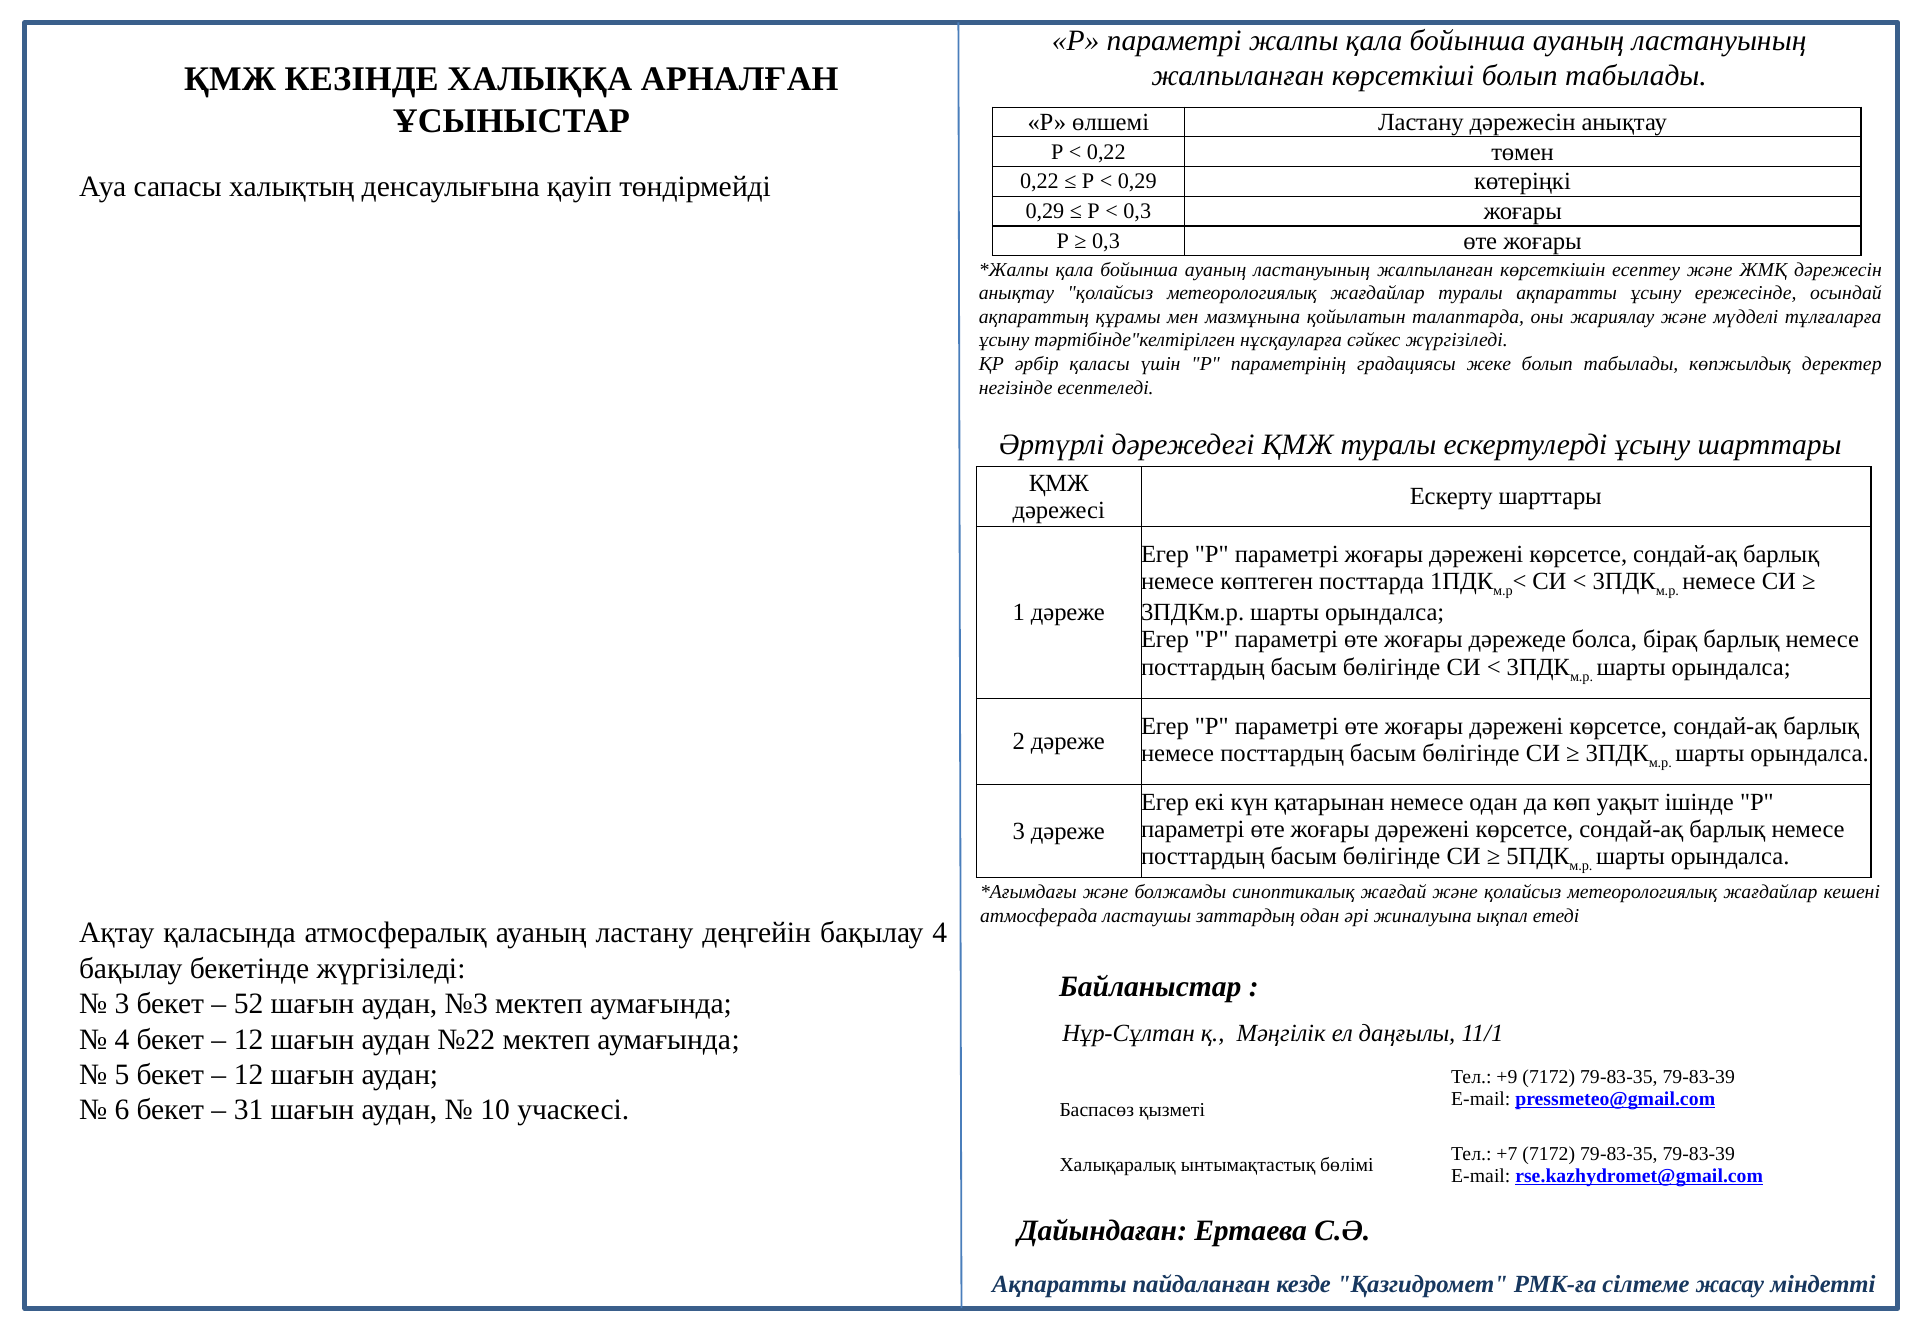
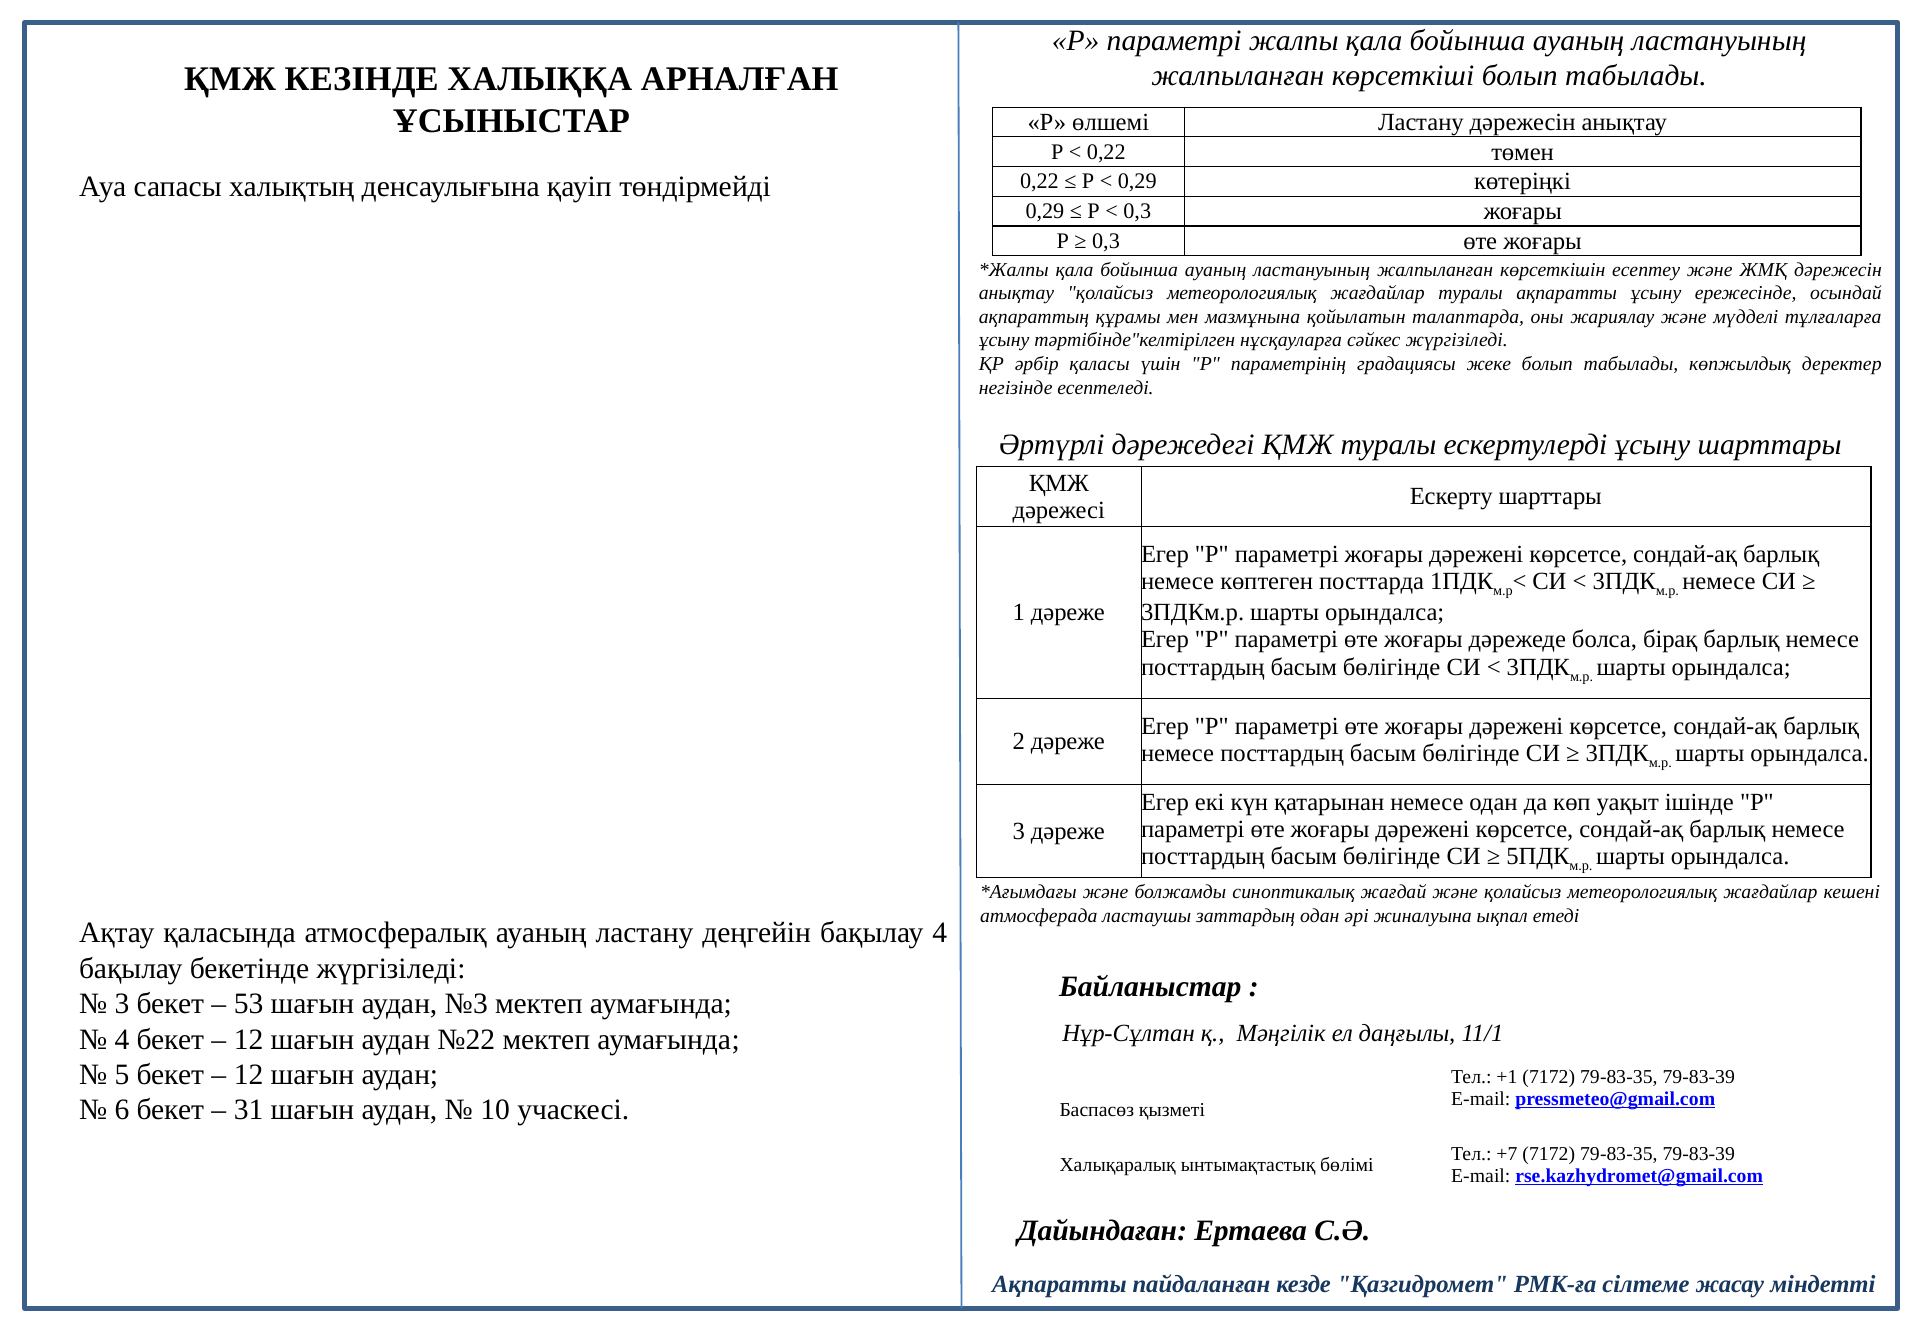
52: 52 -> 53
+9: +9 -> +1
